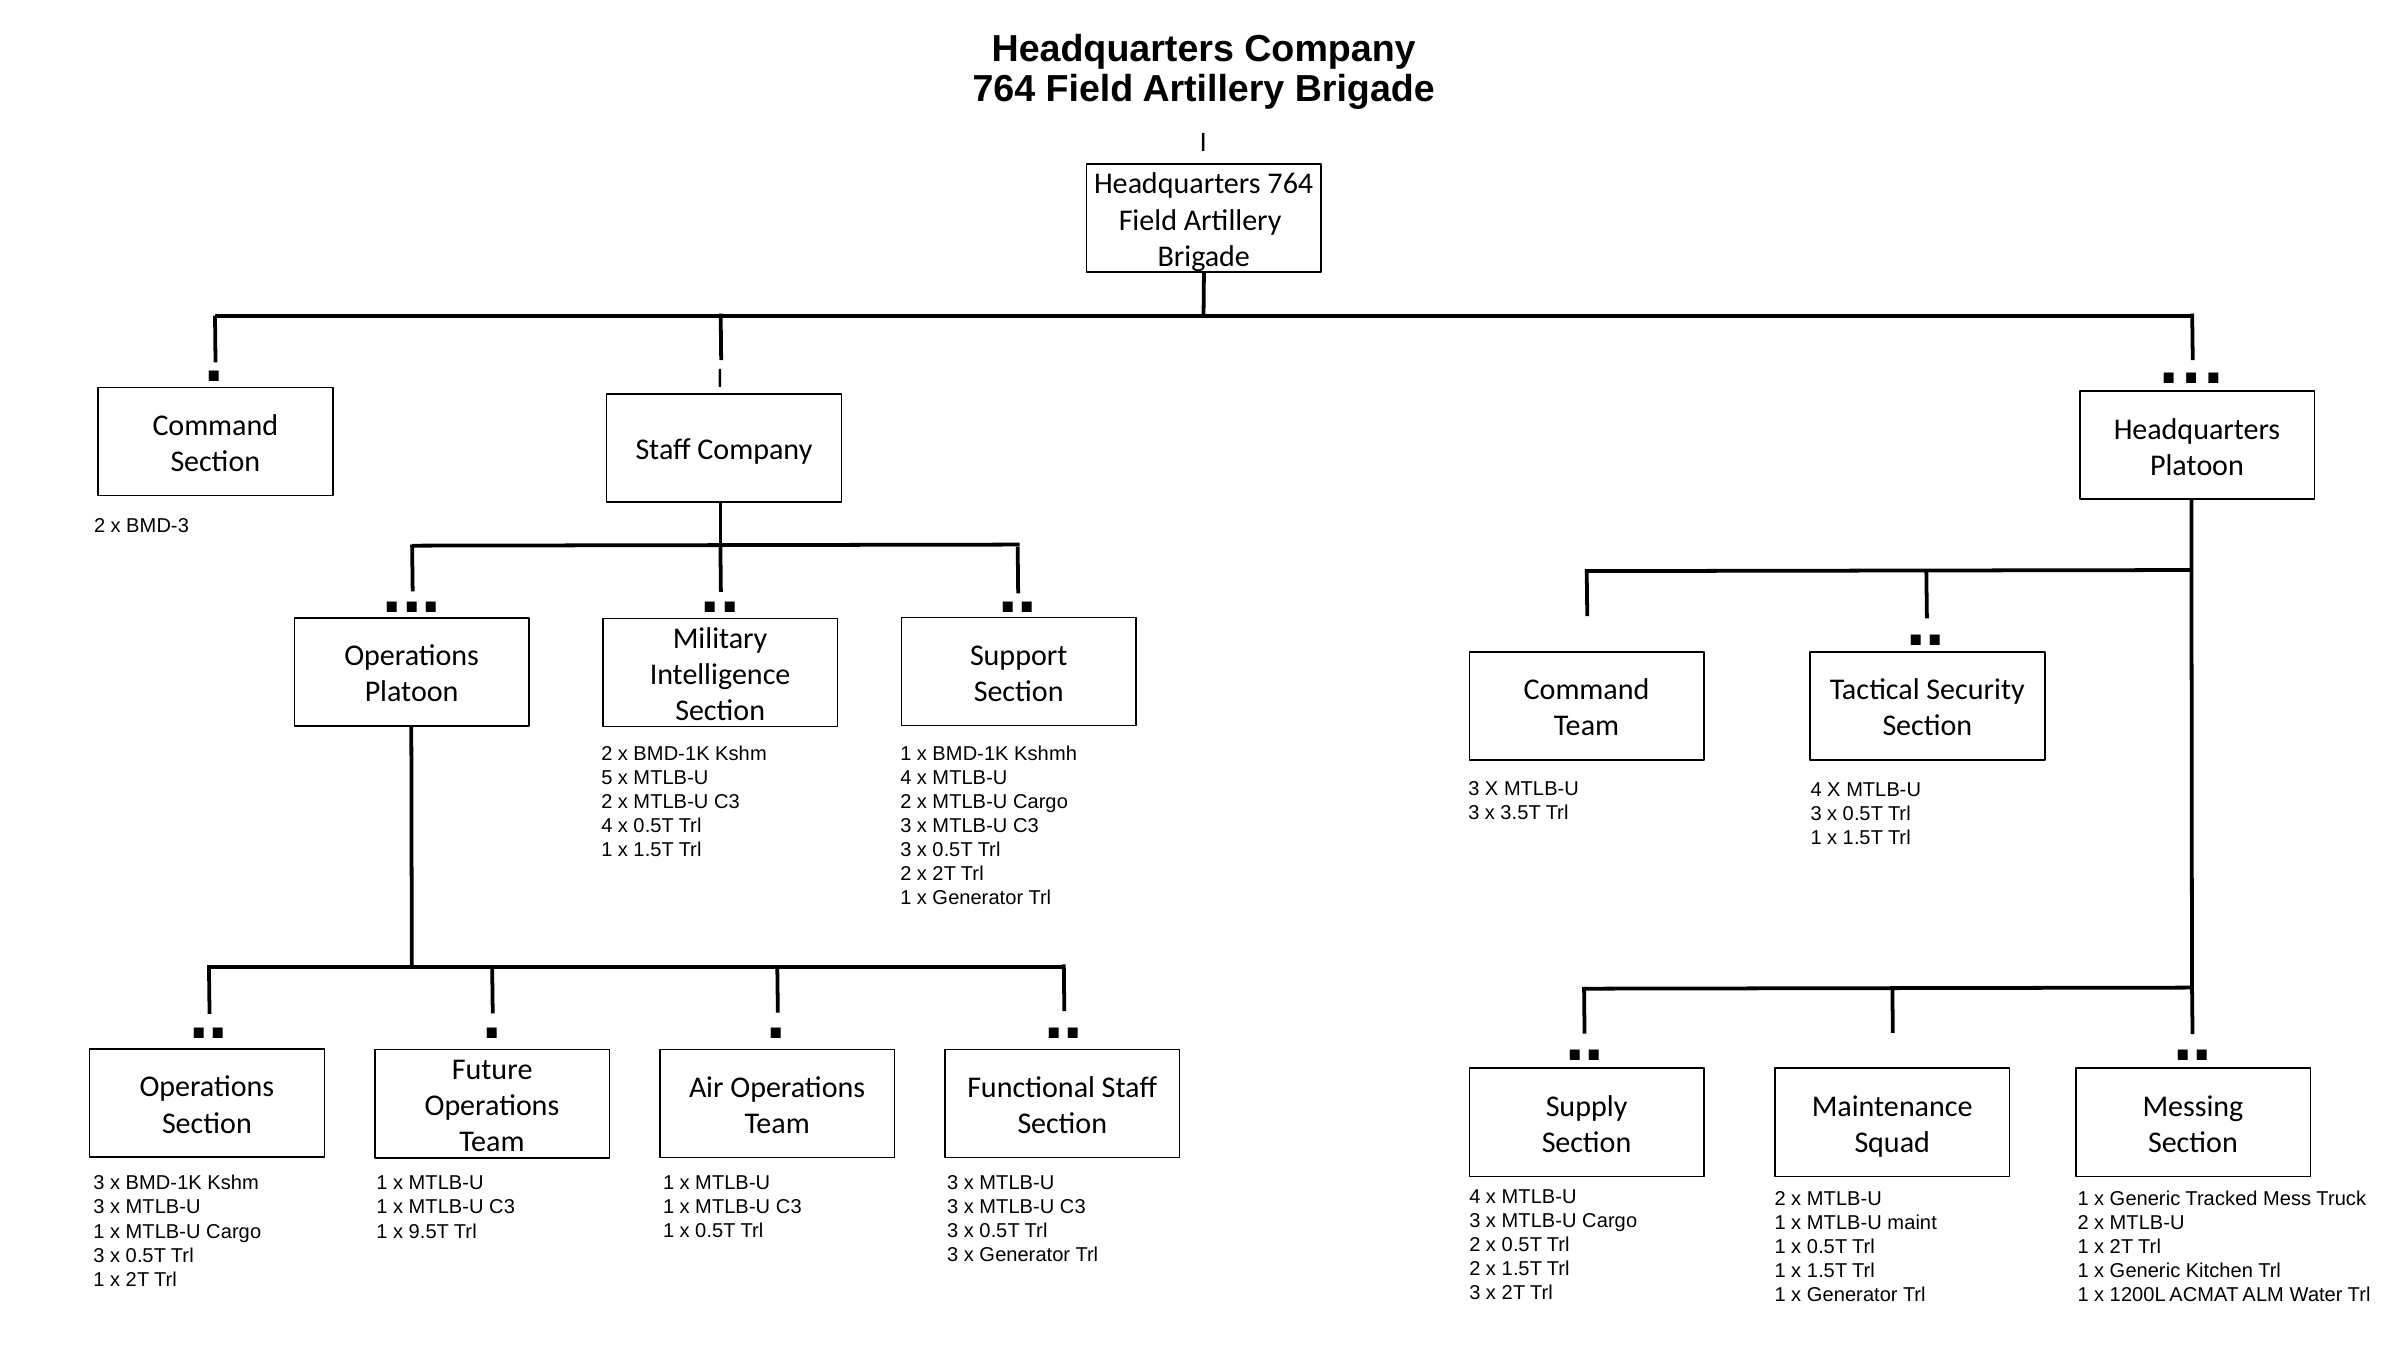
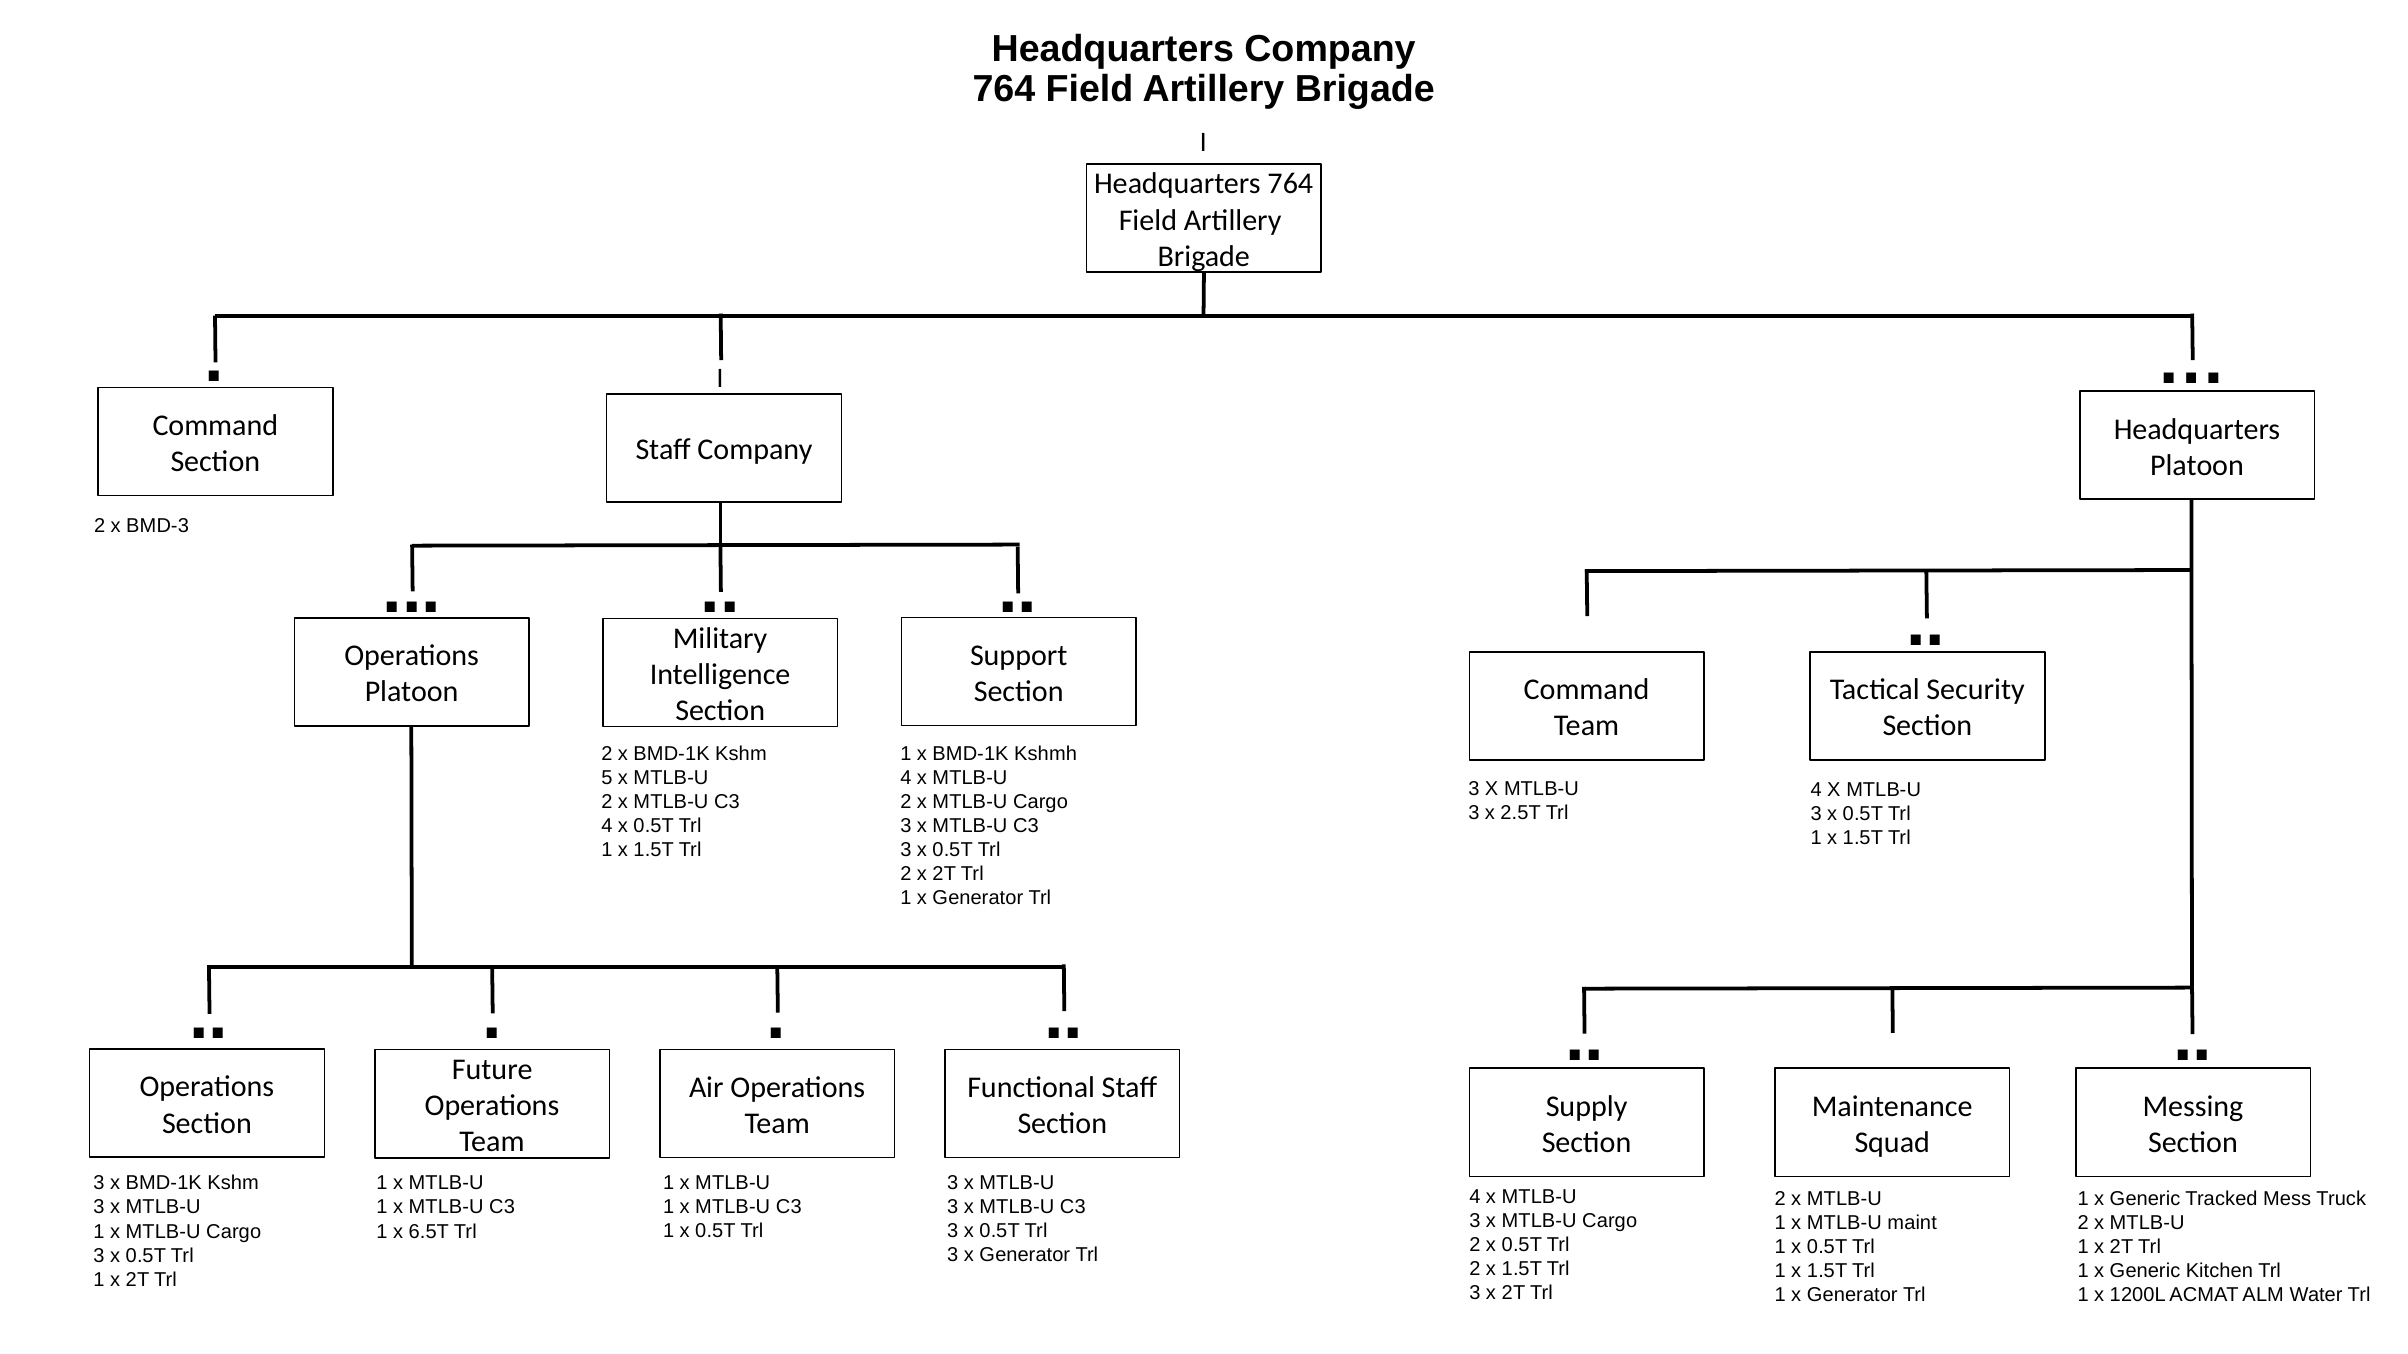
3.5T: 3.5T -> 2.5T
9.5T: 9.5T -> 6.5T
